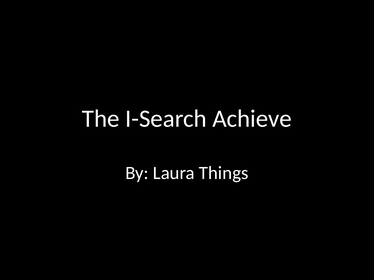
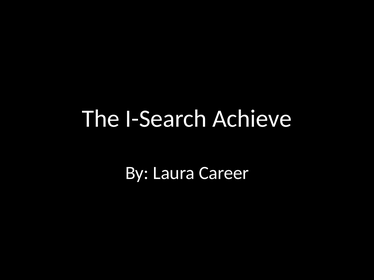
Things: Things -> Career
